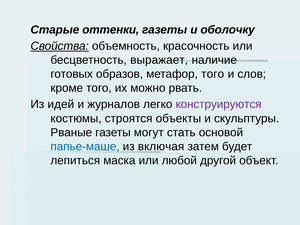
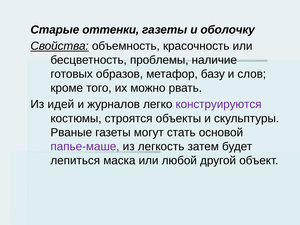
выражает: выражает -> проблемы
метафор того: того -> базу
папье-маше colour: blue -> purple
включая: включая -> легкость
